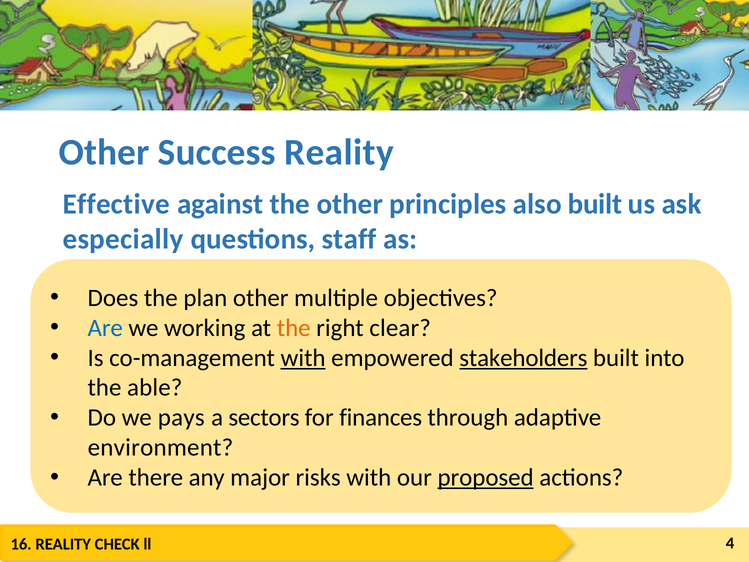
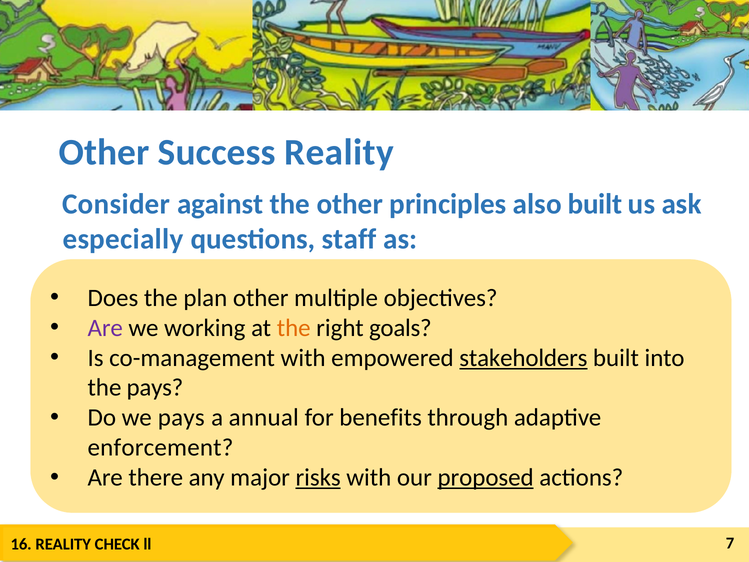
Effective: Effective -> Consider
Are at (105, 328) colour: blue -> purple
clear: clear -> goals
with at (303, 358) underline: present -> none
the able: able -> pays
sectors: sectors -> annual
finances: finances -> benefits
environment: environment -> enforcement
risks underline: none -> present
4: 4 -> 7
